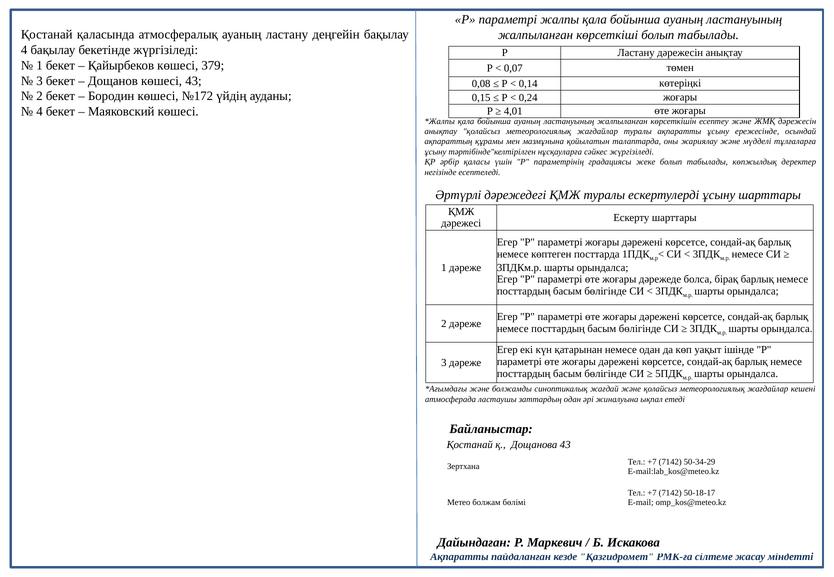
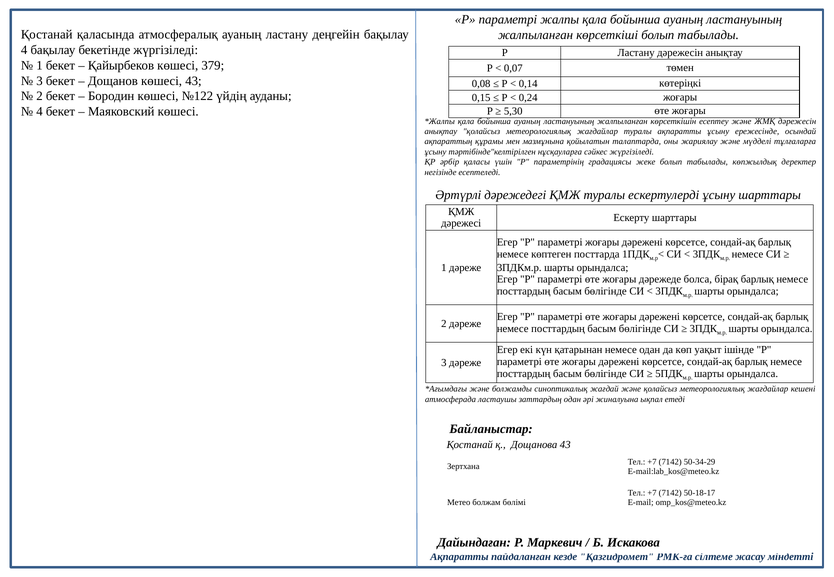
№172: №172 -> №122
4,01: 4,01 -> 5,30
